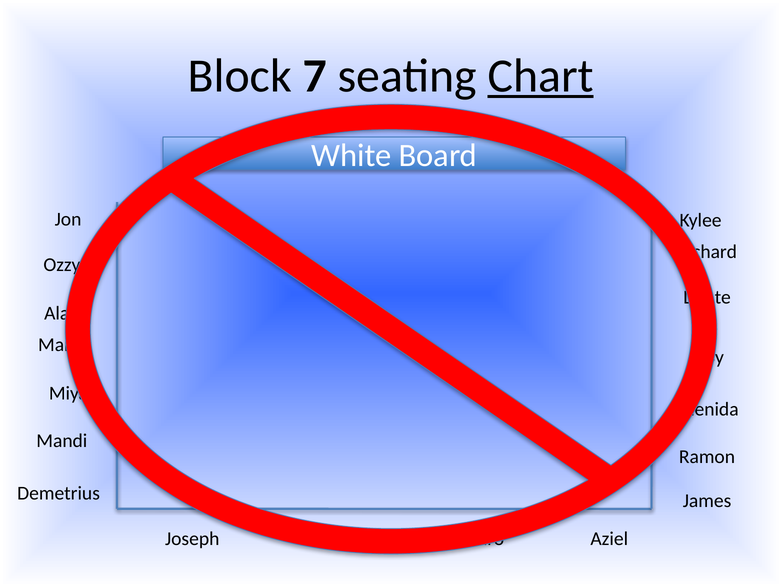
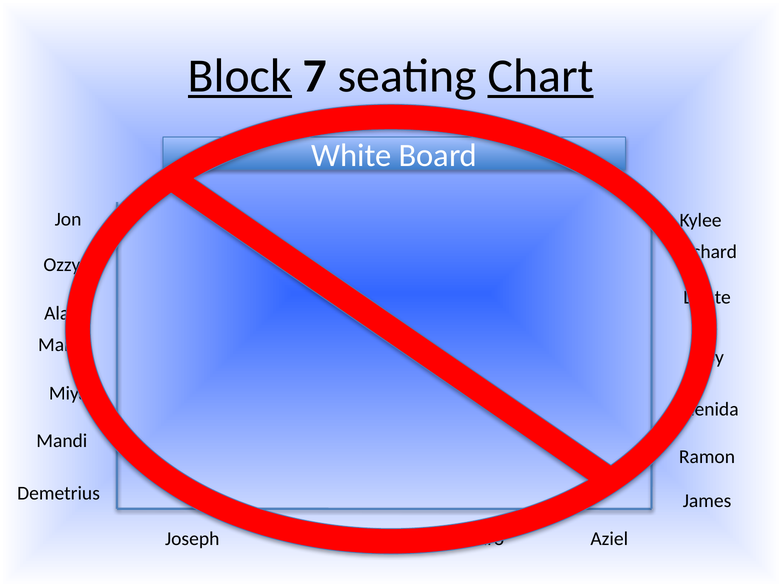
Block underline: none -> present
